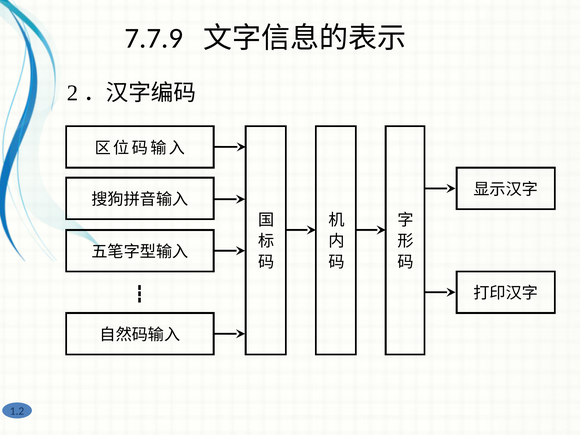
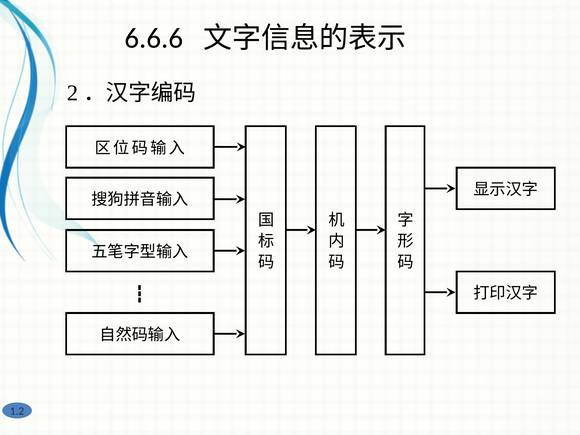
7.7.9: 7.7.9 -> 6.6.6
